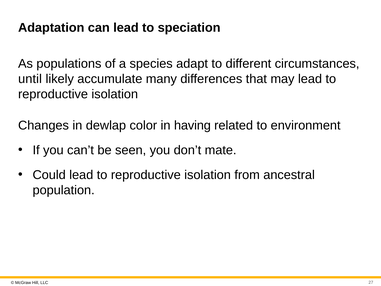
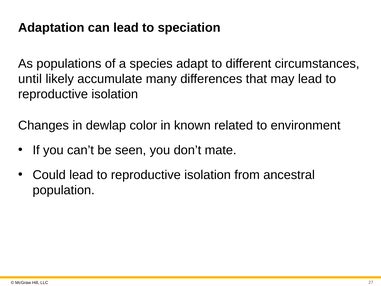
having: having -> known
